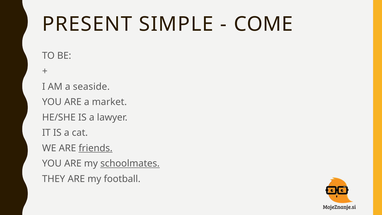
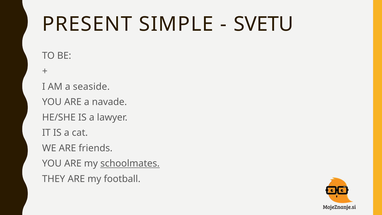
COME: COME -> SVETU
market: market -> navade
friends underline: present -> none
